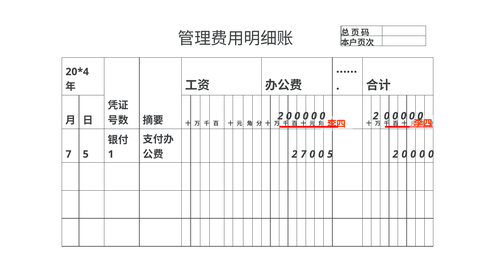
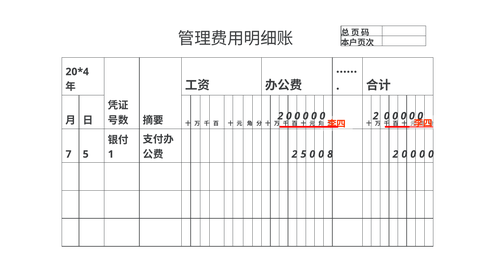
2 7: 7 -> 5
0 5: 5 -> 8
